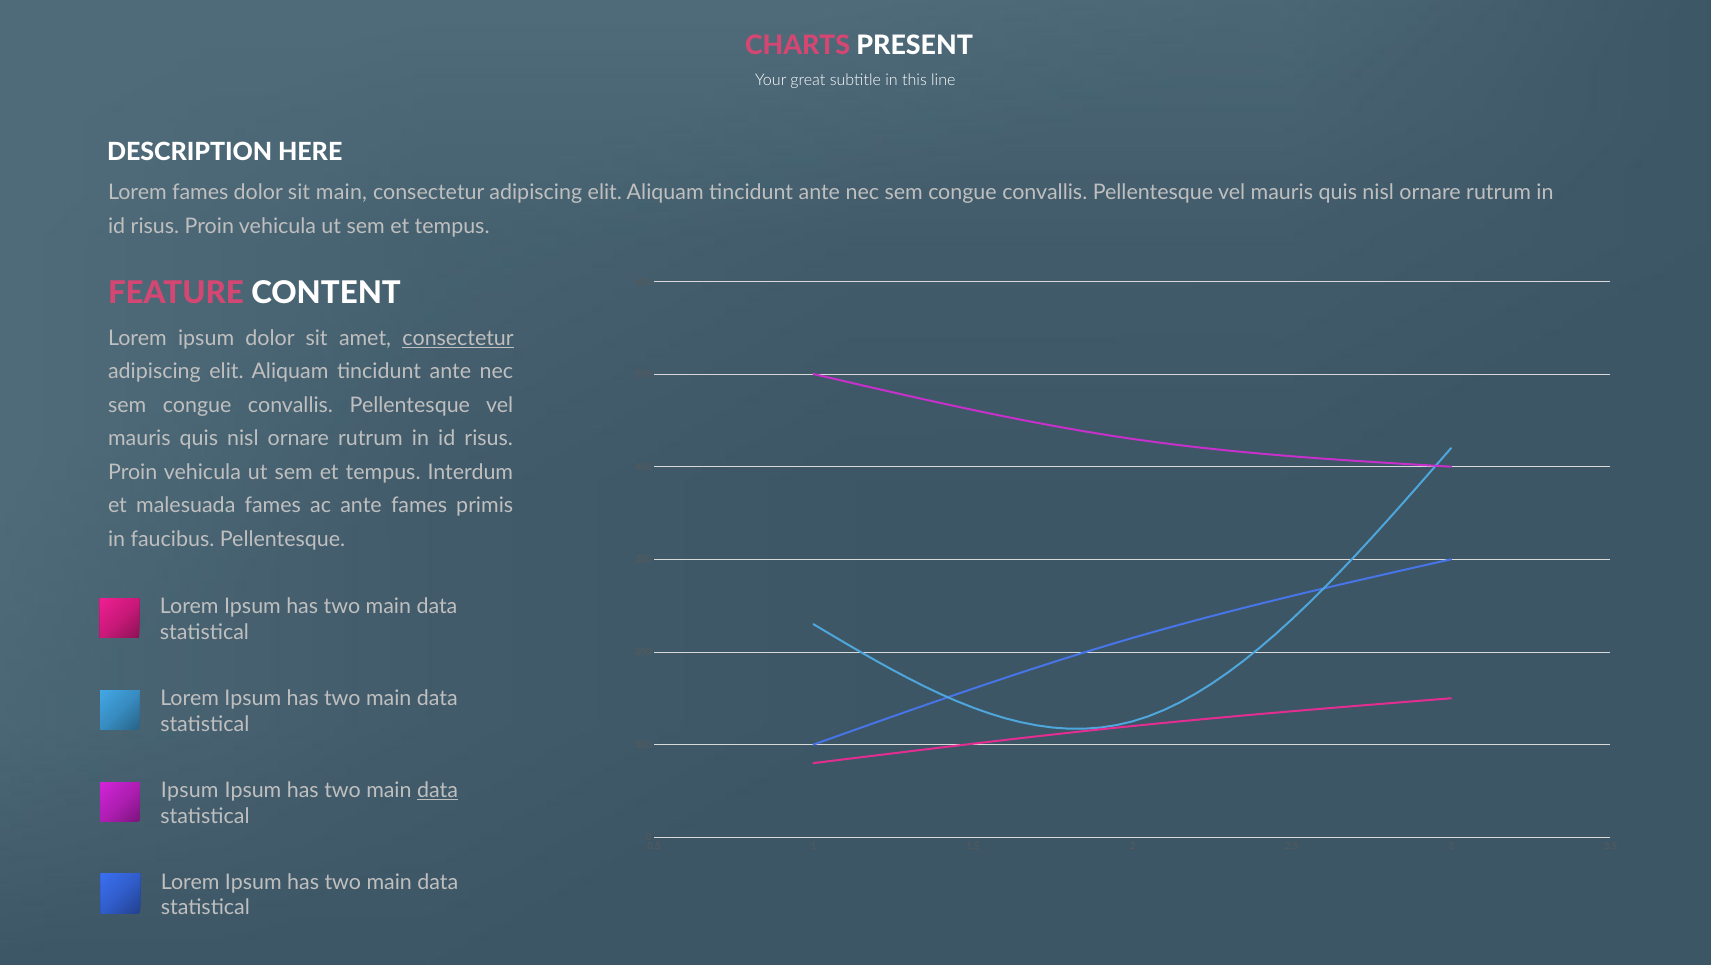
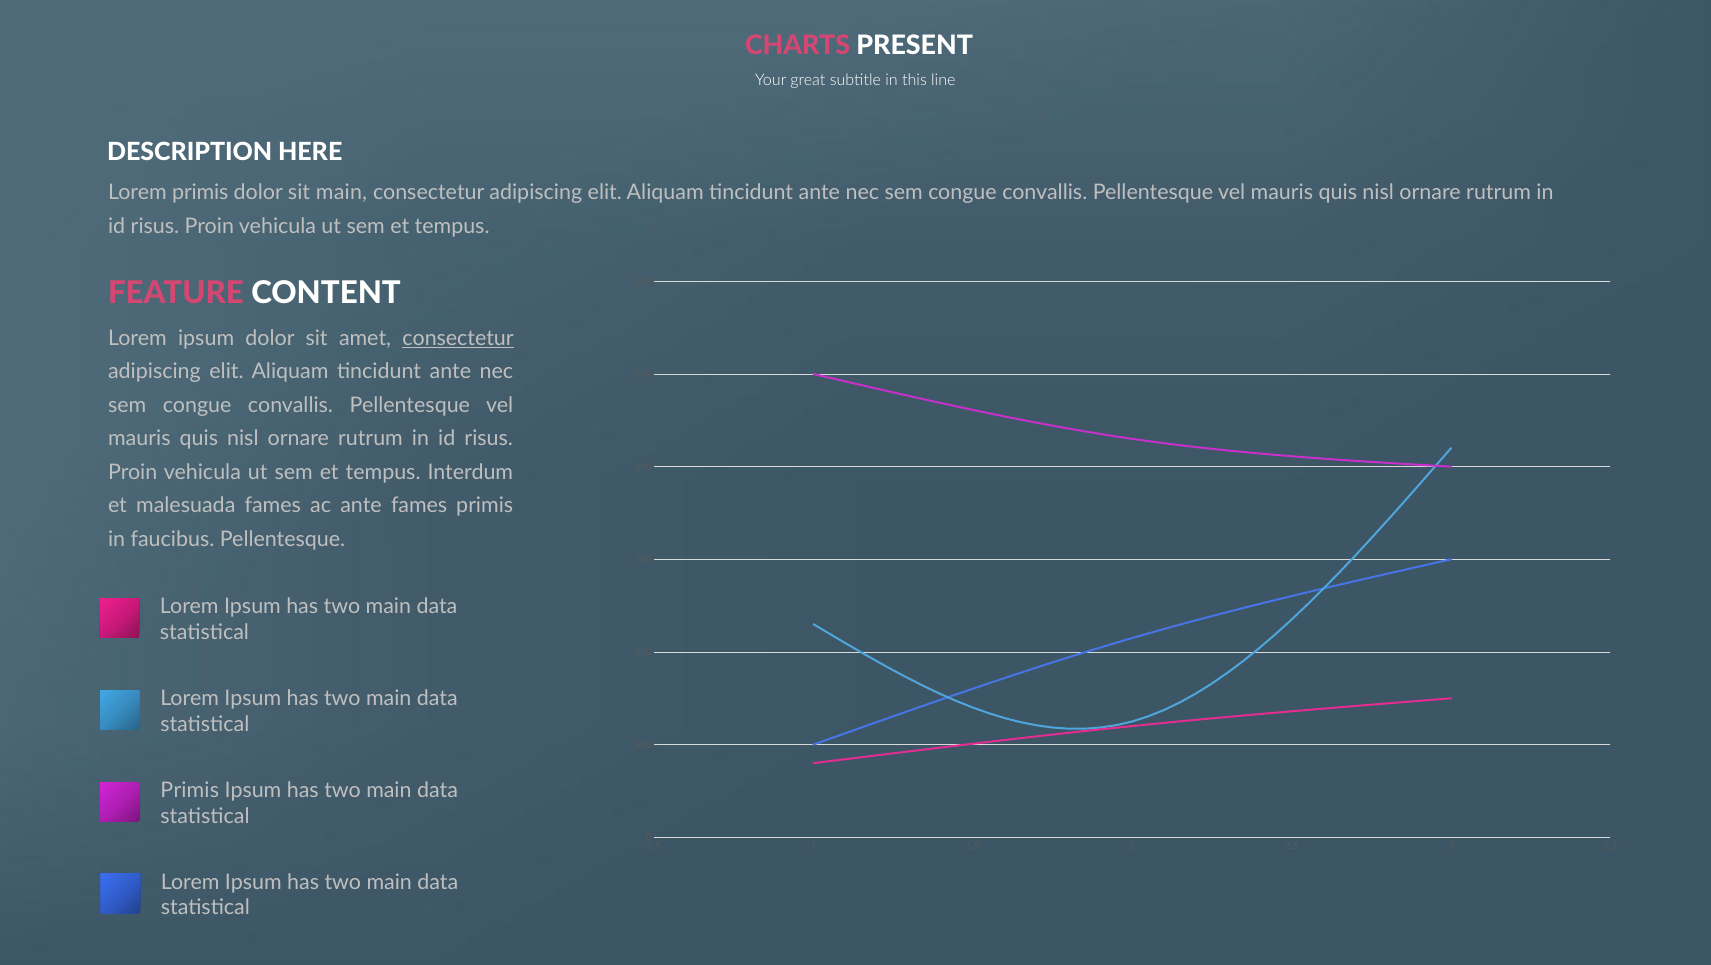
Lorem fames: fames -> primis
Ipsum at (190, 790): Ipsum -> Primis
data at (438, 790) underline: present -> none
